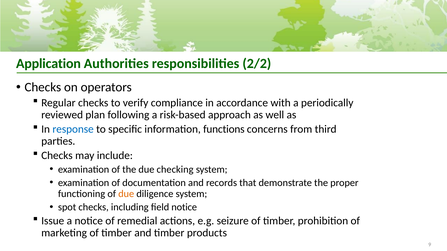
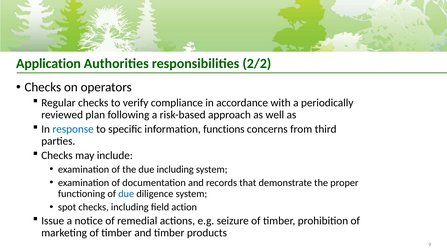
due checking: checking -> including
due at (126, 194) colour: orange -> blue
field notice: notice -> action
